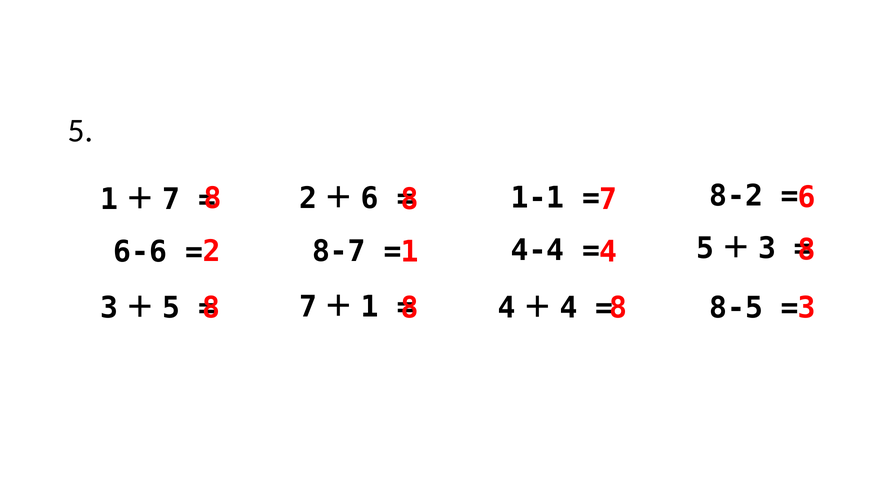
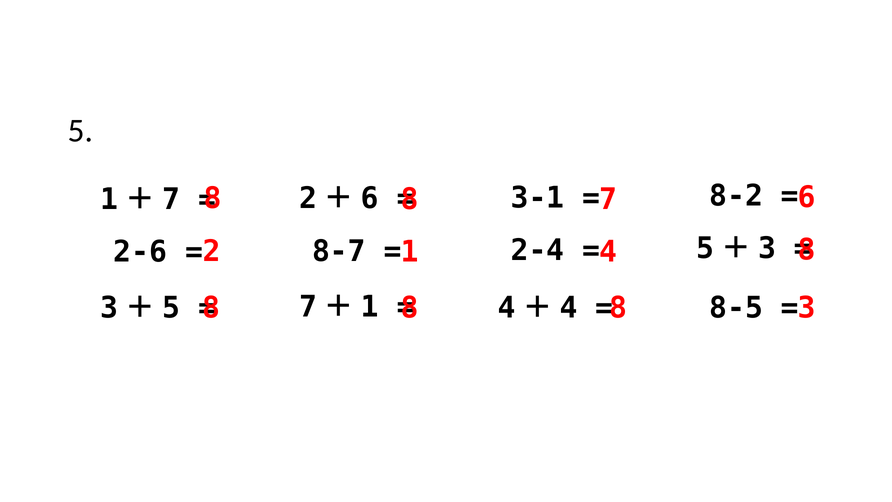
1-1: 1-1 -> 3-1
4-4: 4-4 -> 2-4
6-6: 6-6 -> 2-6
